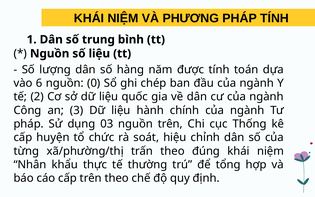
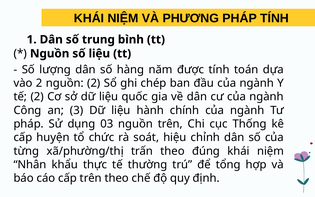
vào 6: 6 -> 2
nguồn 0: 0 -> 2
